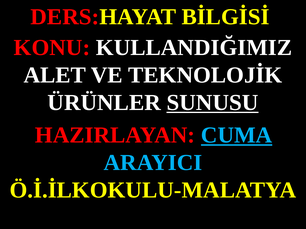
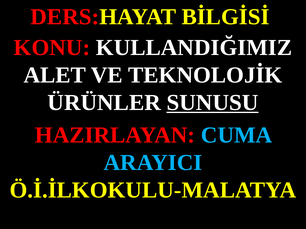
CUMA underline: present -> none
